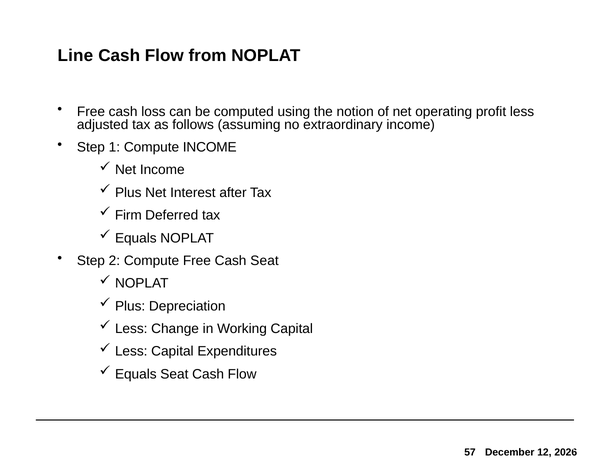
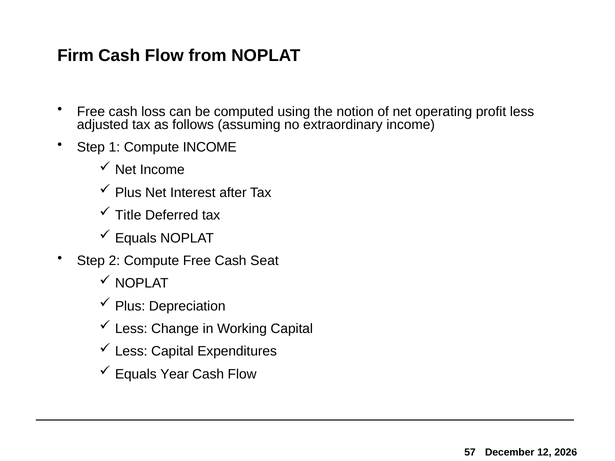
Line: Line -> Firm
Firm: Firm -> Title
Equals Seat: Seat -> Year
